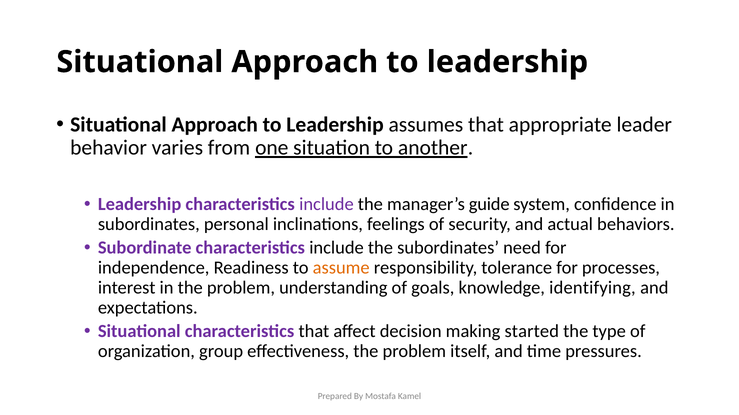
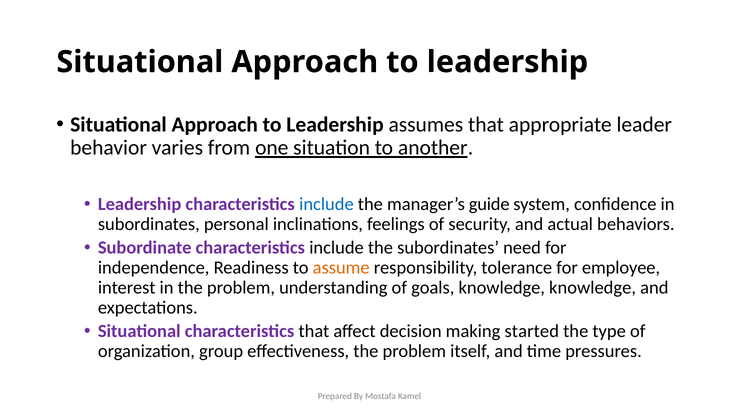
include at (326, 205) colour: purple -> blue
processes: processes -> employee
knowledge identifying: identifying -> knowledge
